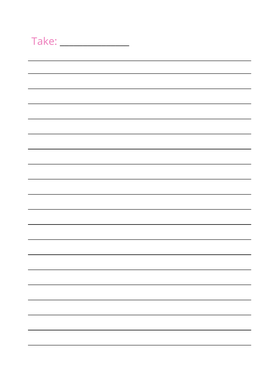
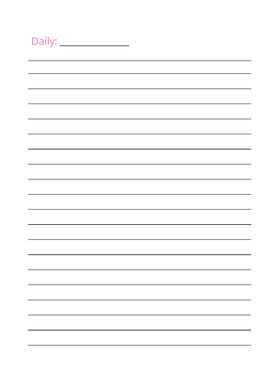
Take: Take -> Daily
